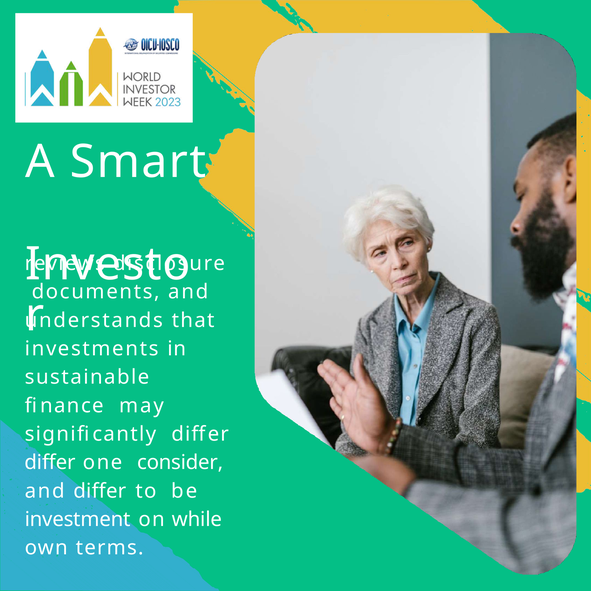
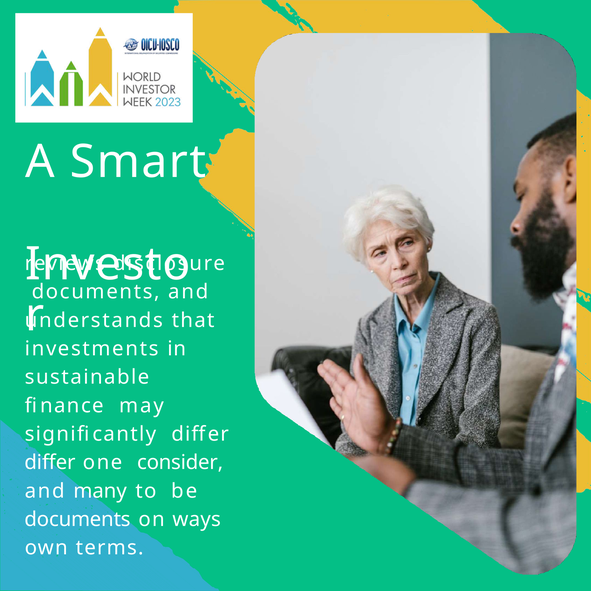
and differ: differ -> many
investment at (78, 519): investment -> documents
while: while -> ways
